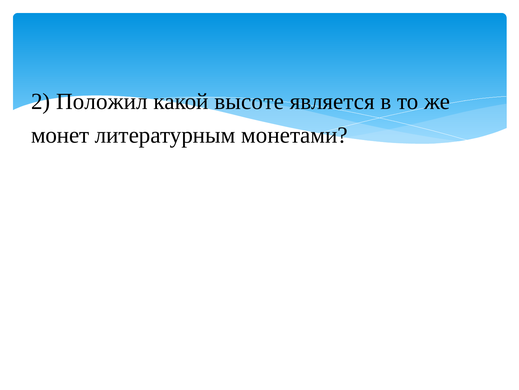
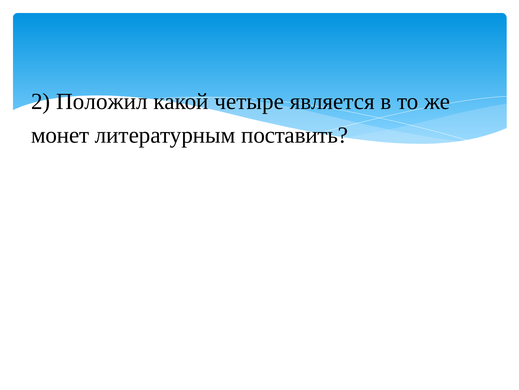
высоте: высоте -> четыре
монетами: монетами -> поставить
